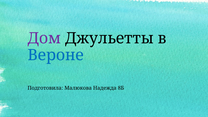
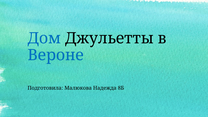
Дом colour: purple -> blue
